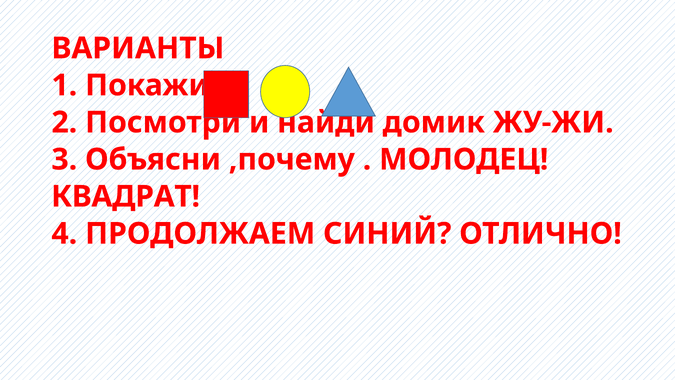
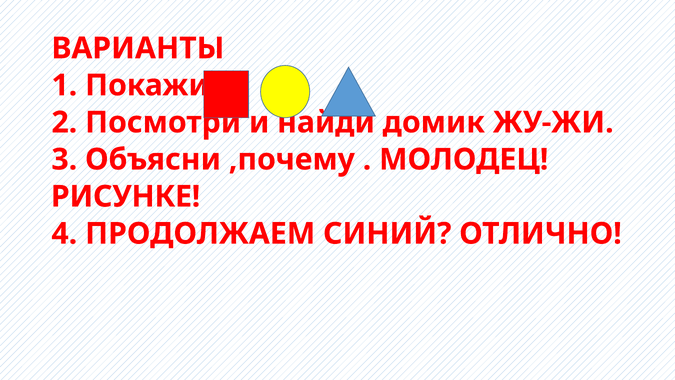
КВАДРАТ: КВАДРАТ -> РИСУНКЕ
